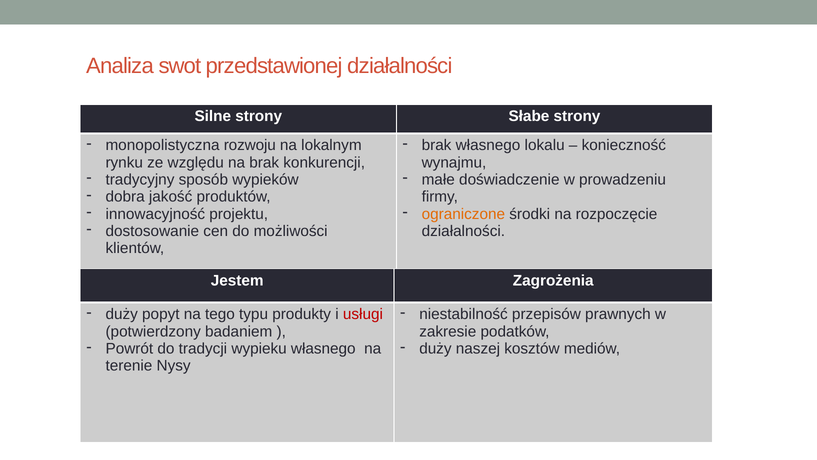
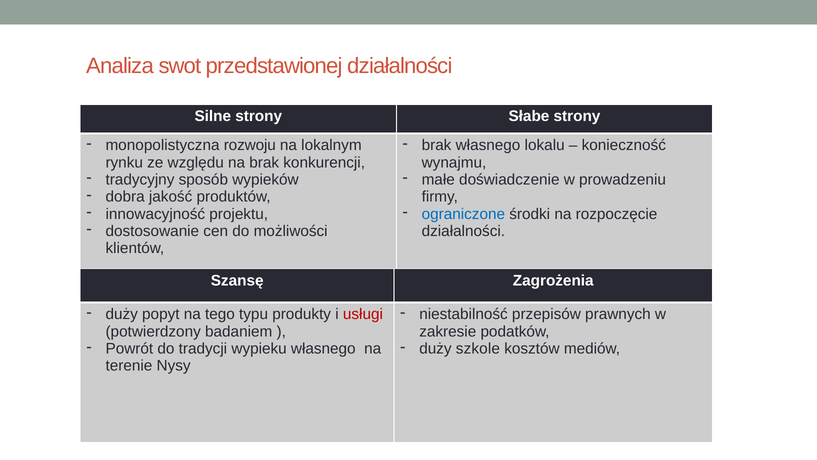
ograniczone colour: orange -> blue
Jestem: Jestem -> Szansę
naszej: naszej -> szkole
